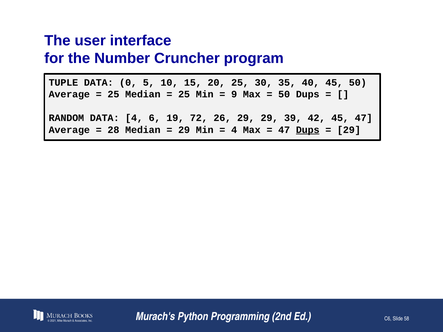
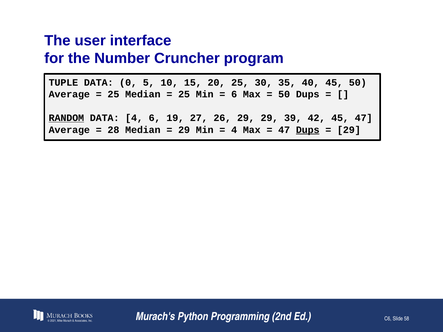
9 at (234, 94): 9 -> 6
RANDOM underline: none -> present
72: 72 -> 27
